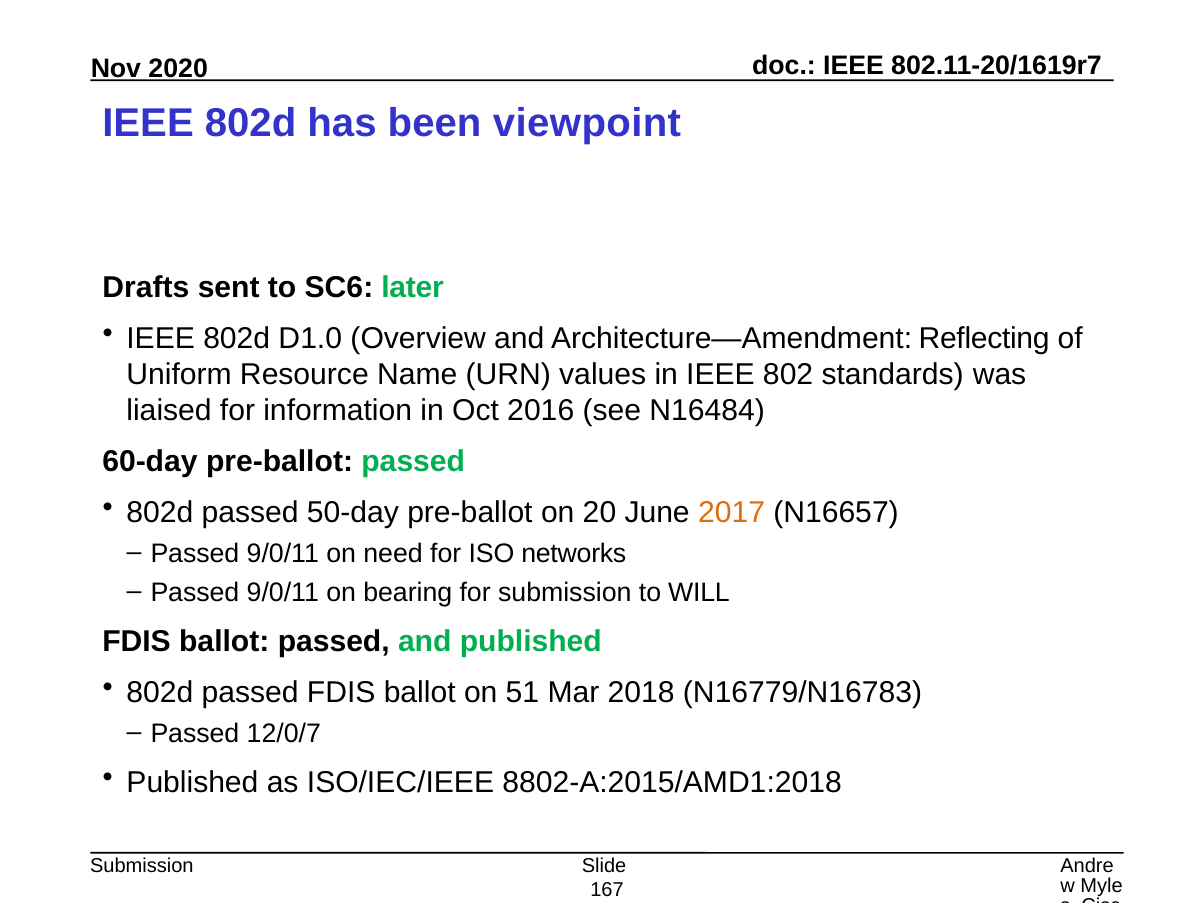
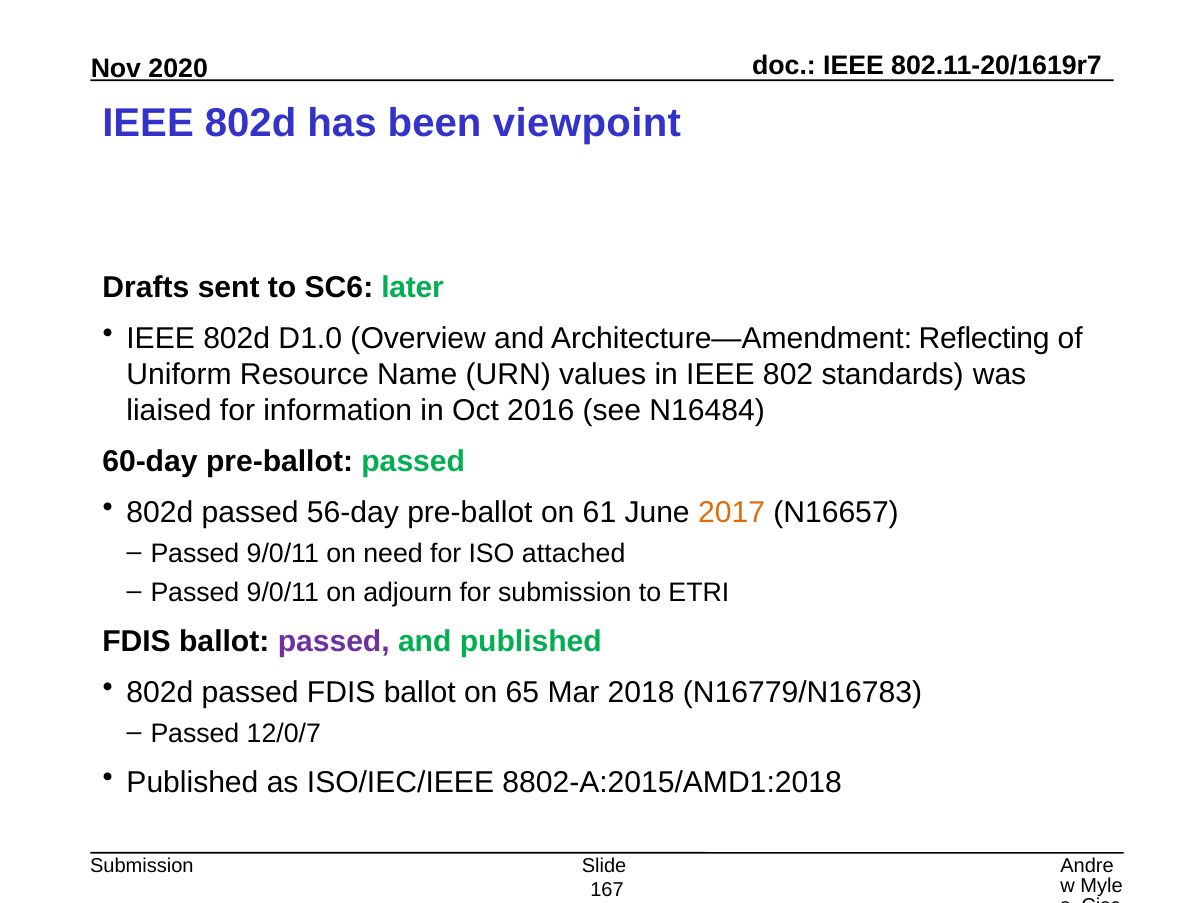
50-day: 50-day -> 56-day
20: 20 -> 61
networks: networks -> attached
bearing: bearing -> adjourn
WILL: WILL -> ETRI
passed at (334, 642) colour: black -> purple
51: 51 -> 65
